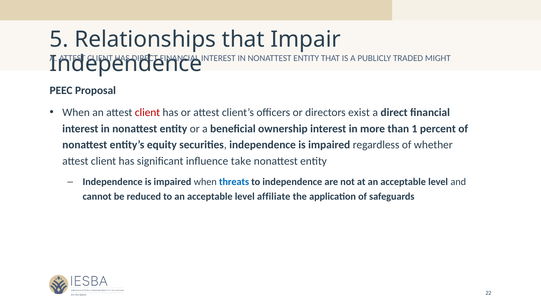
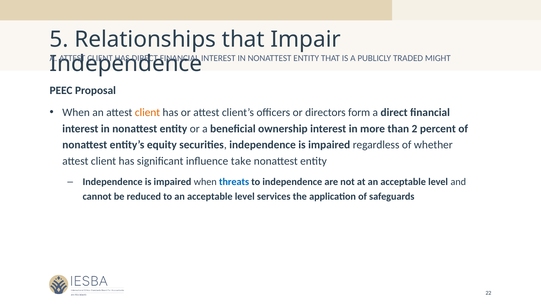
client at (147, 113) colour: red -> orange
exist: exist -> form
1: 1 -> 2
affiliate: affiliate -> services
